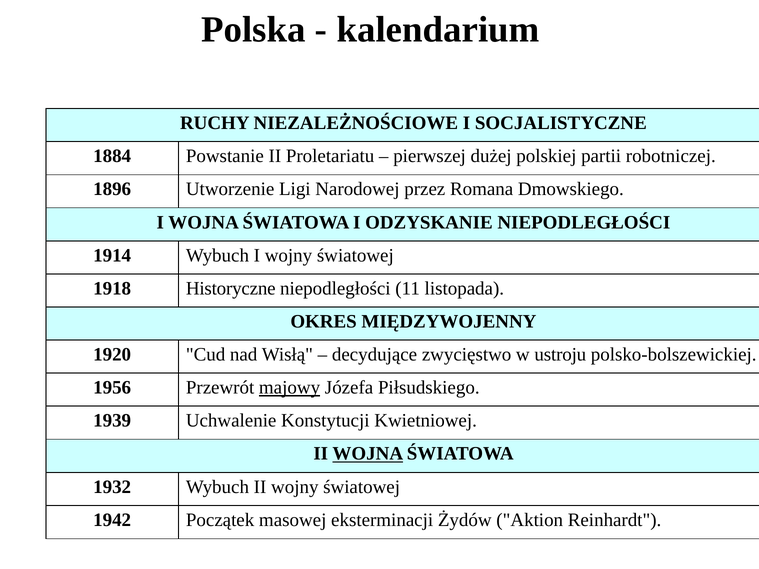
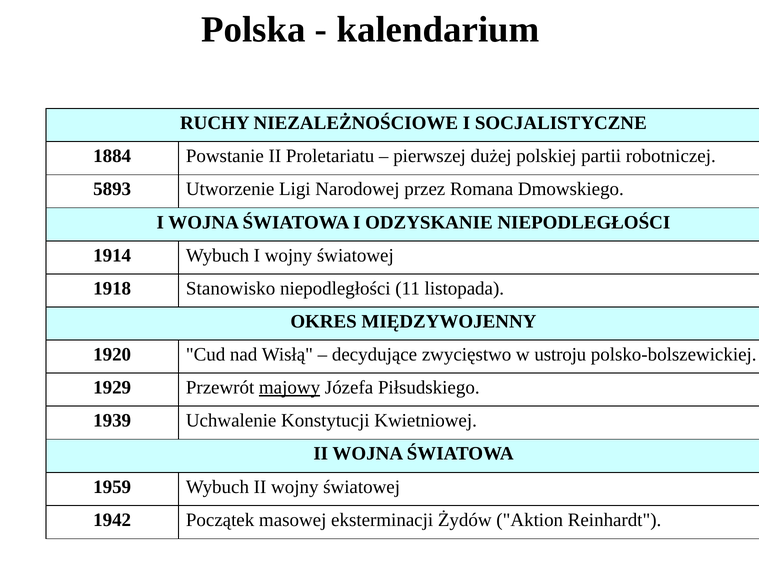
1896: 1896 -> 5893
Historyczne: Historyczne -> Stanowisko
1956: 1956 -> 1929
WOJNA at (368, 454) underline: present -> none
1932: 1932 -> 1959
